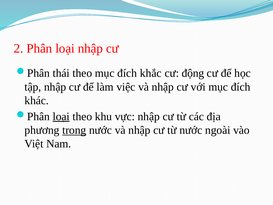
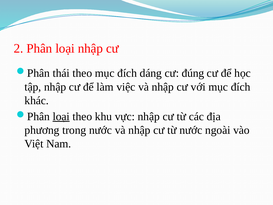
khắc: khắc -> dáng
động: động -> đúng
trong underline: present -> none
